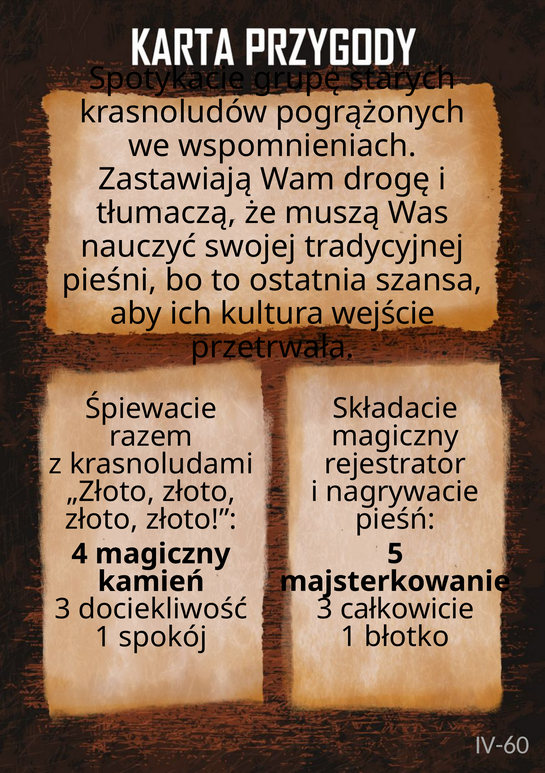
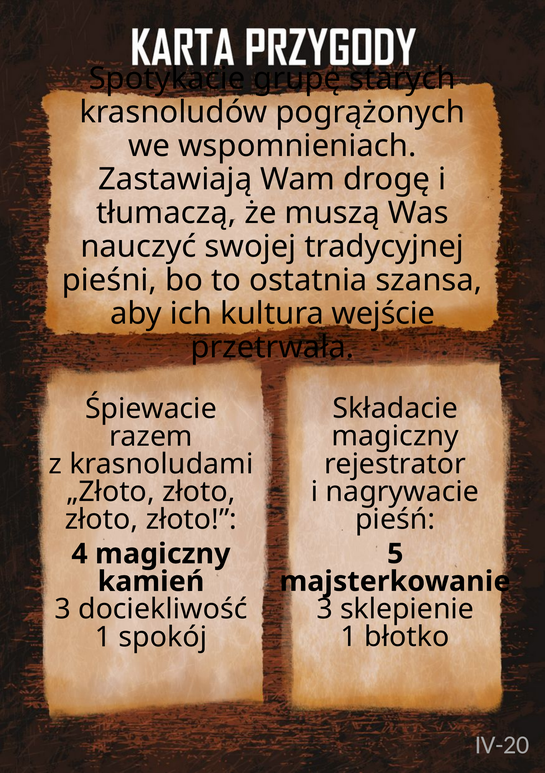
całkowicie: całkowicie -> sklepienie
IV-60: IV-60 -> IV-20
